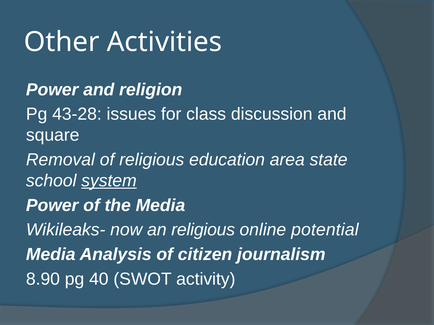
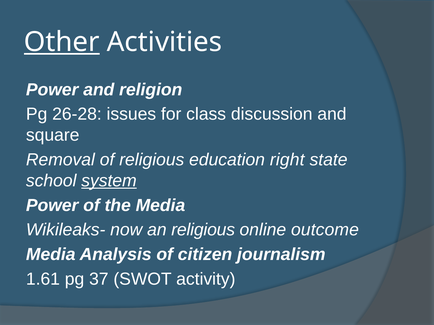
Other underline: none -> present
43-28: 43-28 -> 26-28
area: area -> right
potential: potential -> outcome
8.90: 8.90 -> 1.61
40: 40 -> 37
